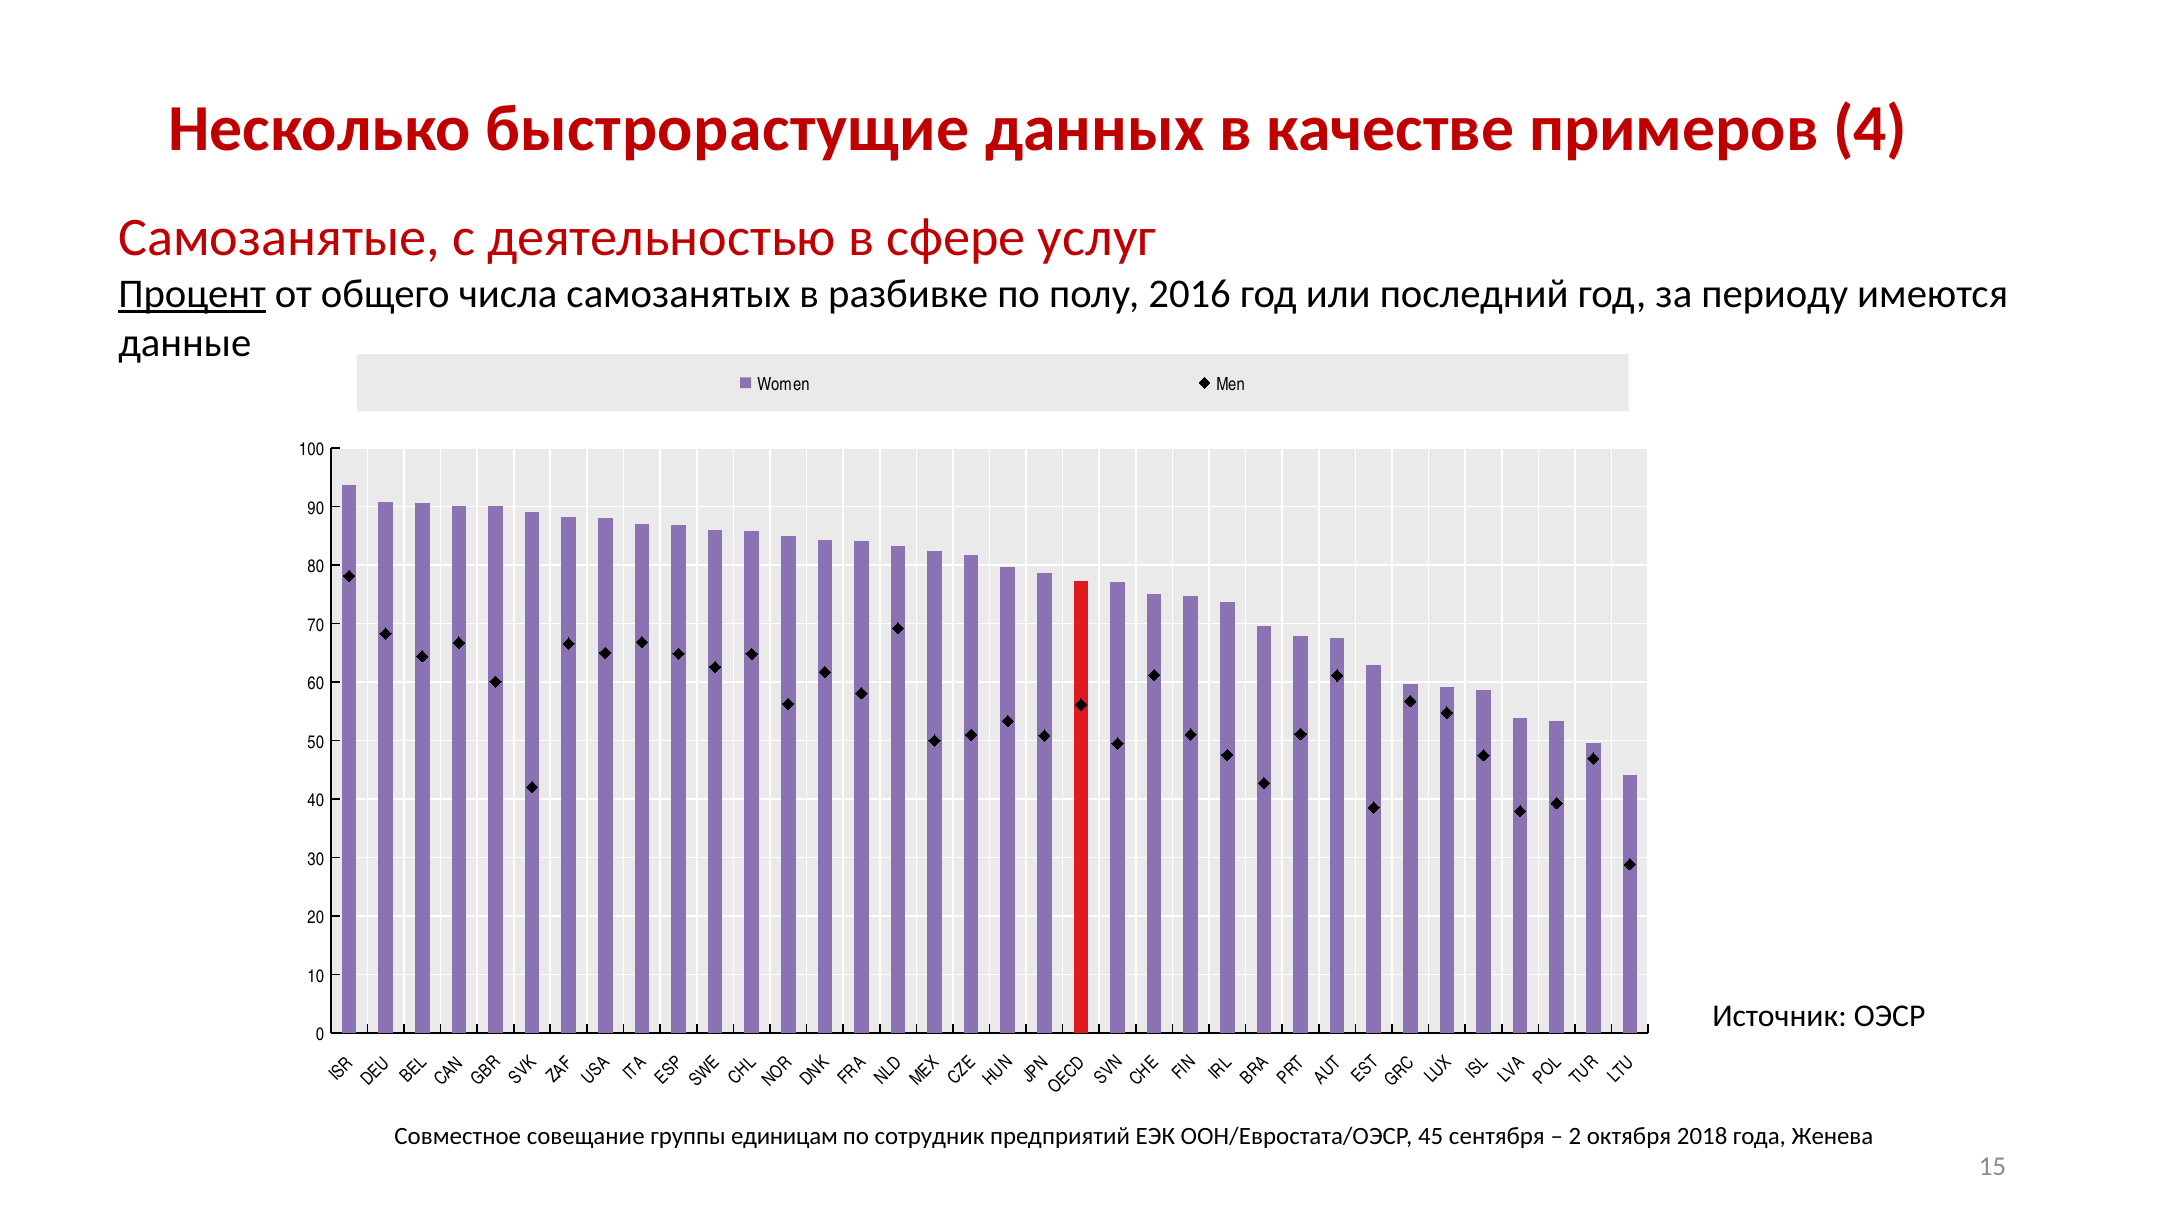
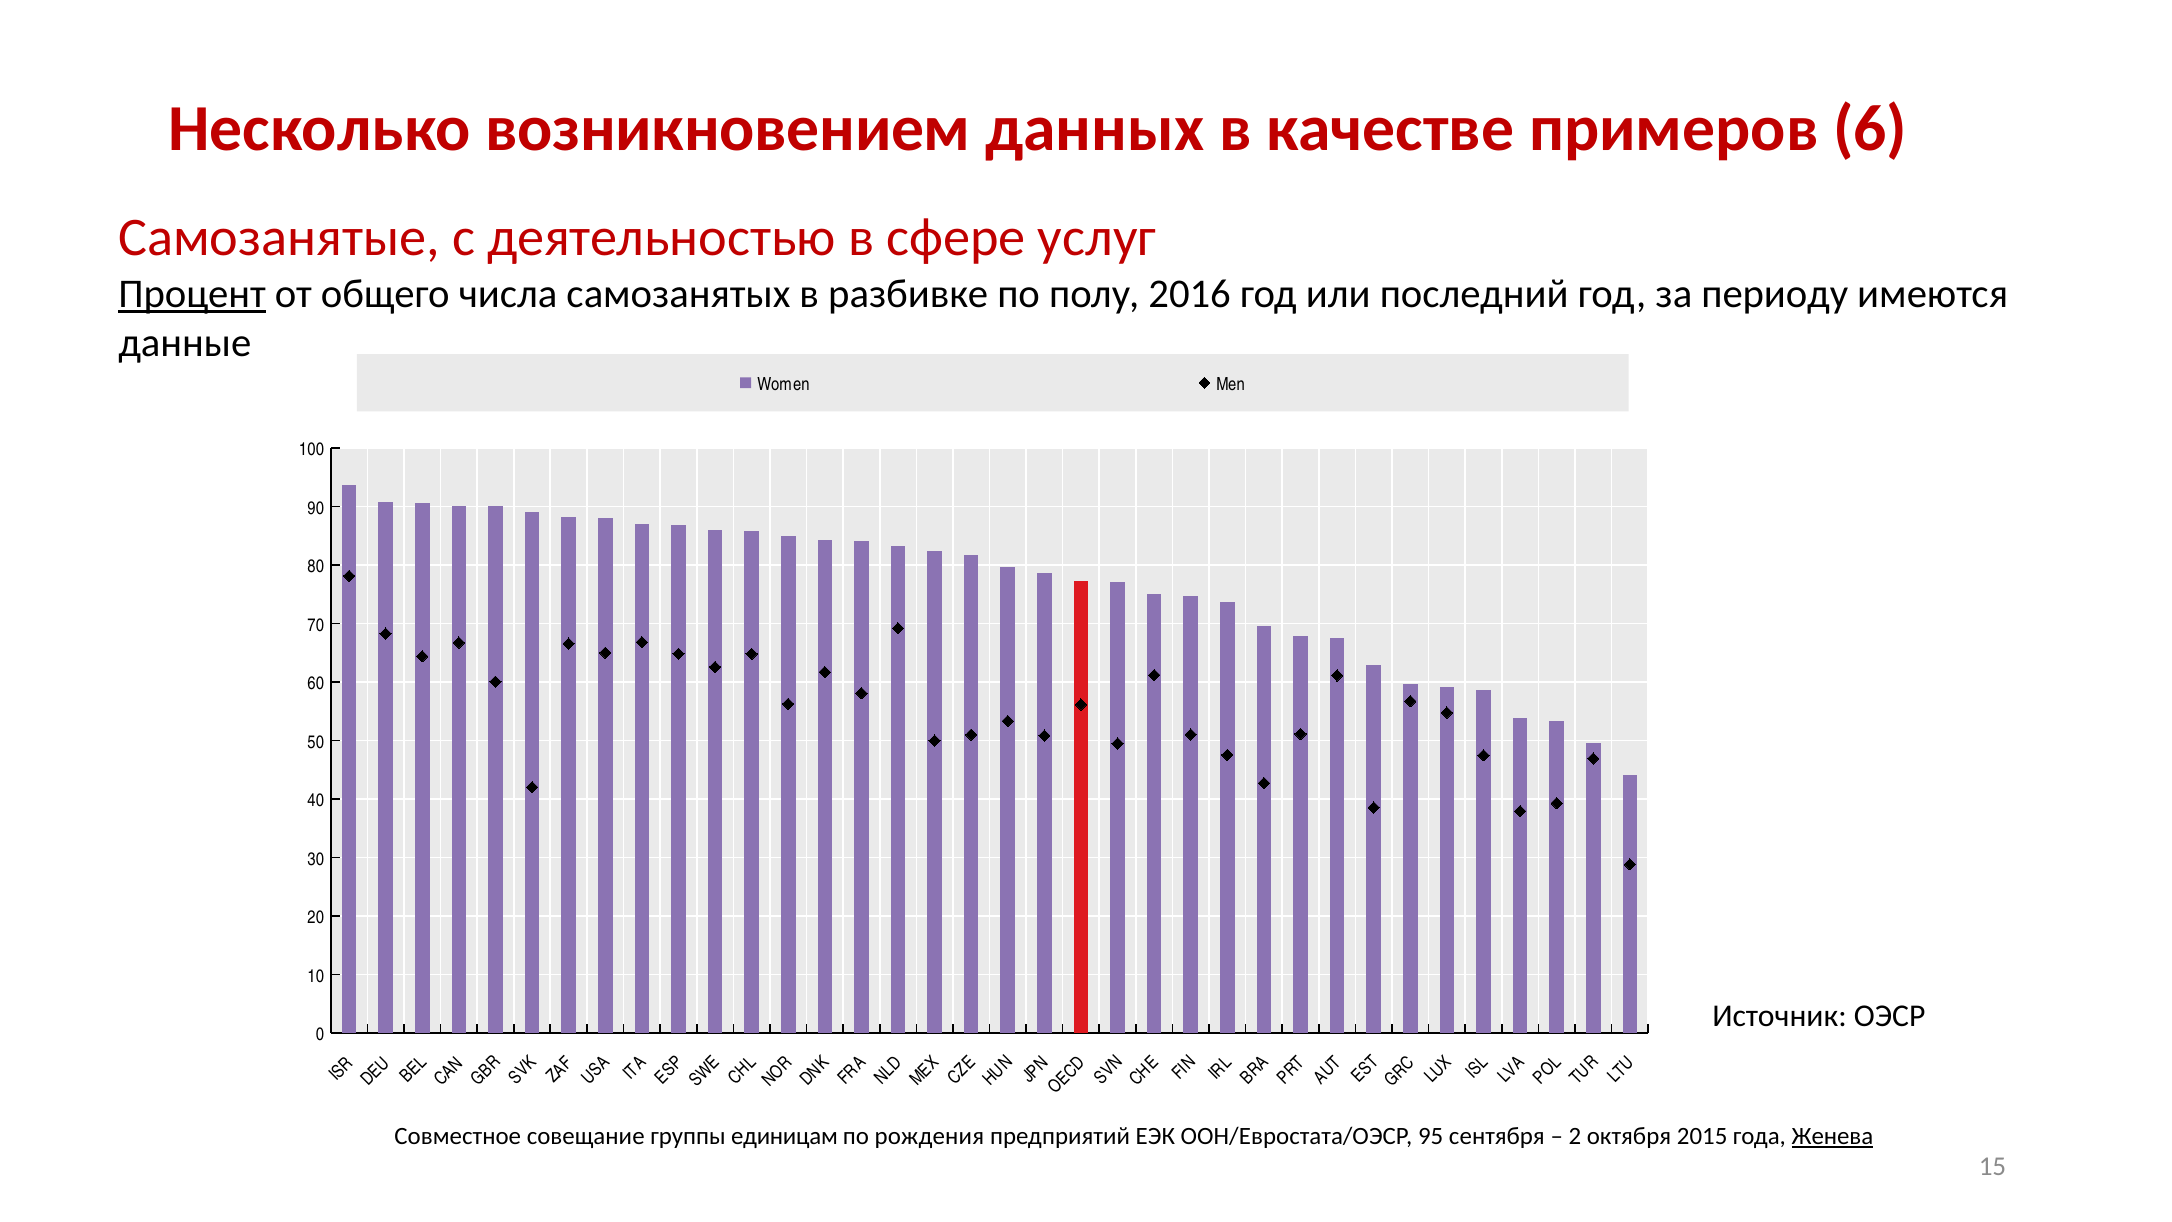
быстрорастущие: быстрорастущие -> возникновением
4: 4 -> 6
сотрудник: сотрудник -> рождения
45: 45 -> 95
2018: 2018 -> 2015
Женева underline: none -> present
